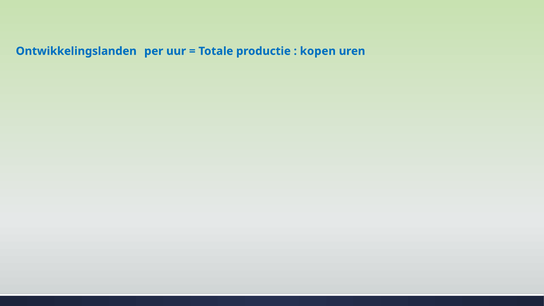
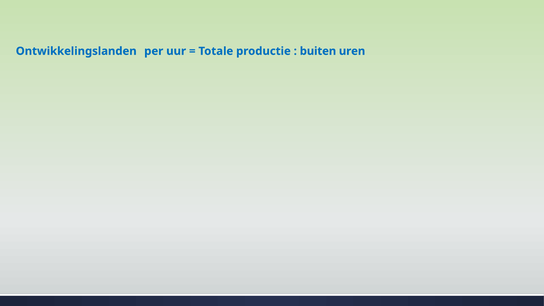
kopen: kopen -> buiten
